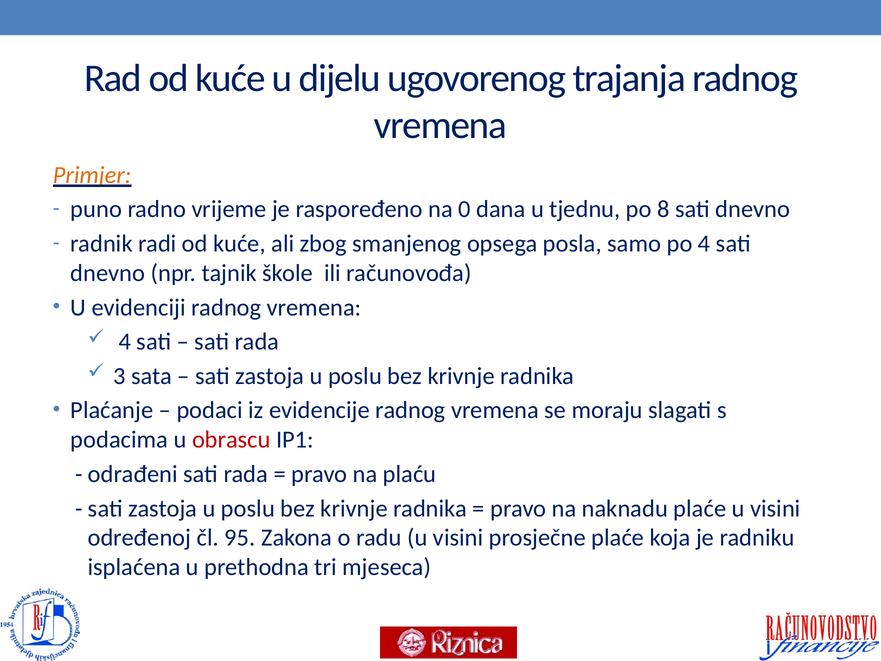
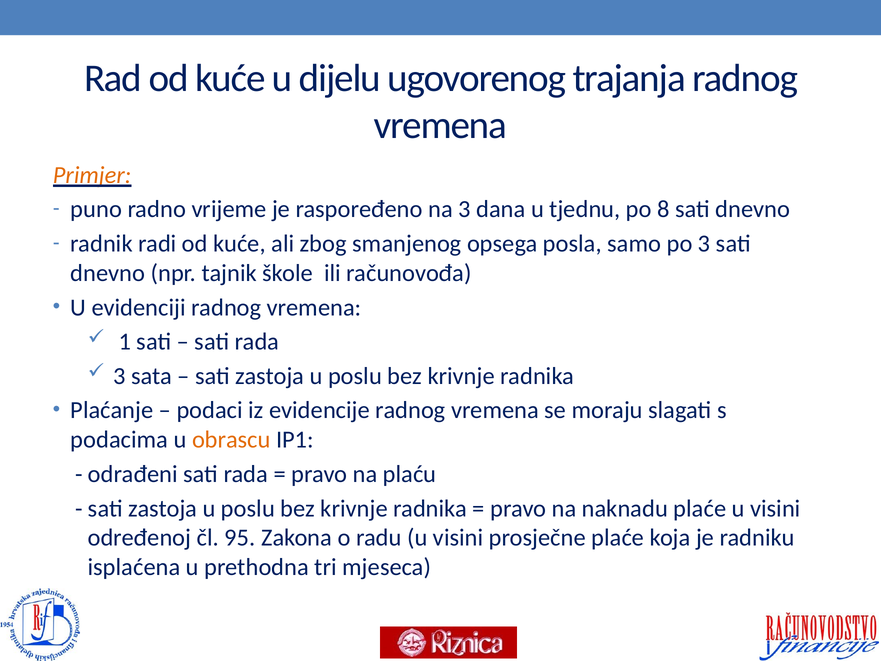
na 0: 0 -> 3
po 4: 4 -> 3
4 at (125, 342): 4 -> 1
obrascu colour: red -> orange
